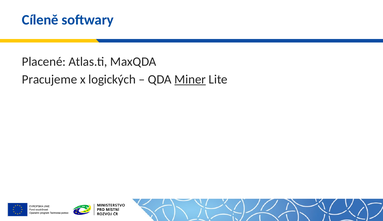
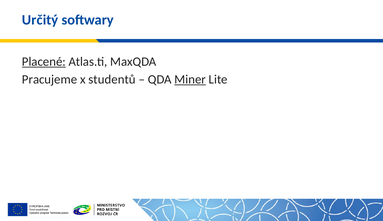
Cíleně: Cíleně -> Určitý
Placené underline: none -> present
logických: logických -> studentů
